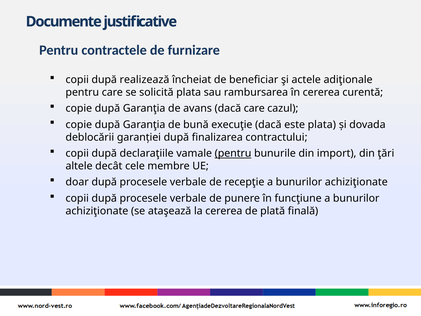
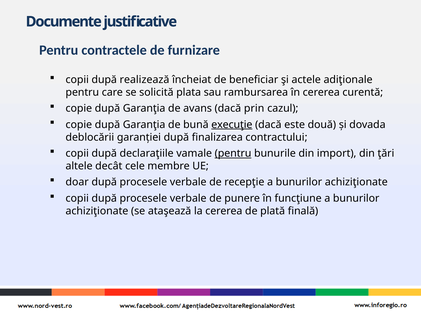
dacă care: care -> prin
execuţie underline: none -> present
este plata: plata -> două
